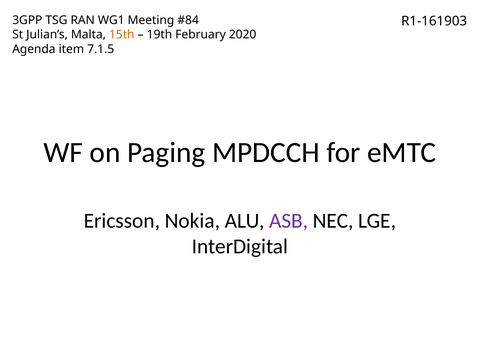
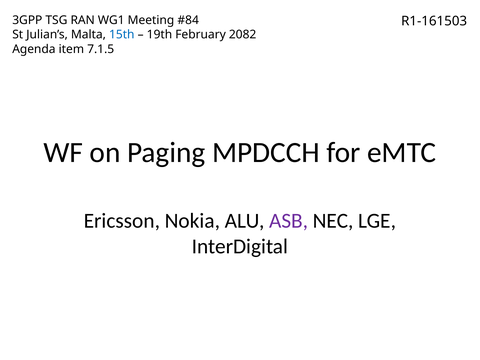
R1-161903: R1-161903 -> R1-161503
15th colour: orange -> blue
2020: 2020 -> 2082
